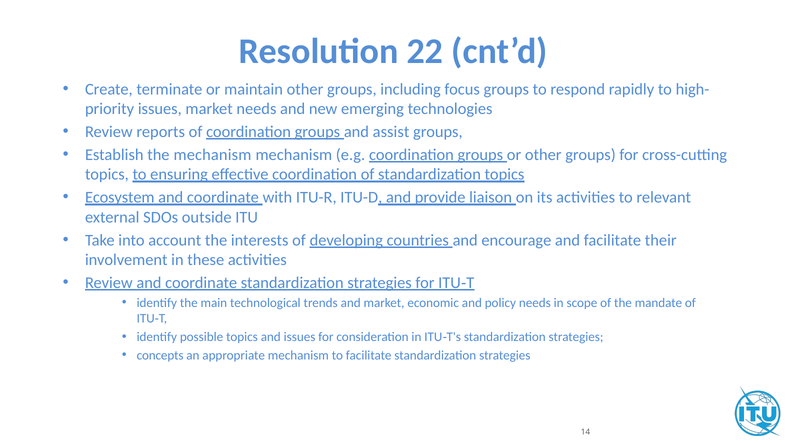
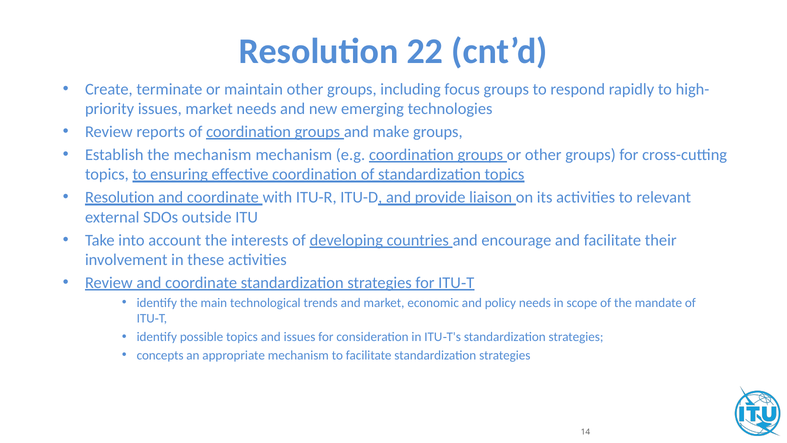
assist: assist -> make
Ecosystem at (120, 197): Ecosystem -> Resolution
